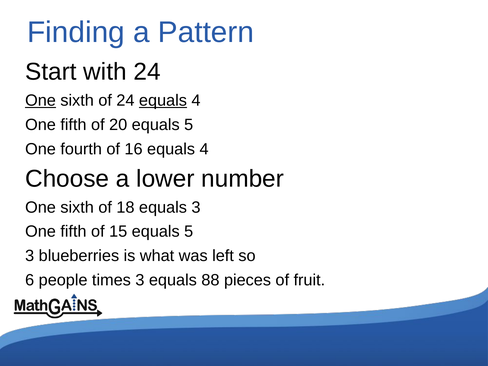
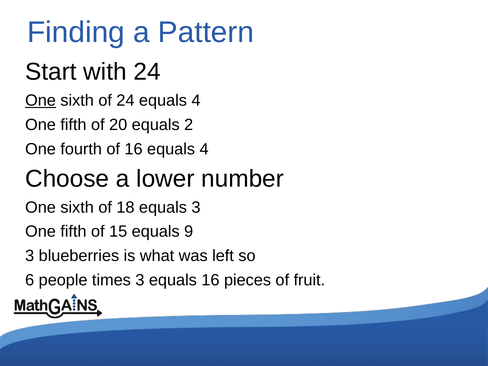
equals at (163, 101) underline: present -> none
20 equals 5: 5 -> 2
15 equals 5: 5 -> 9
equals 88: 88 -> 16
